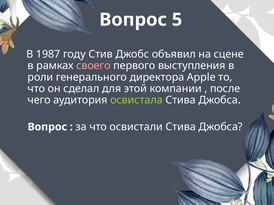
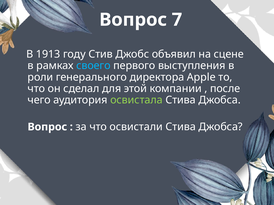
5: 5 -> 7
1987: 1987 -> 1913
своего colour: pink -> light blue
